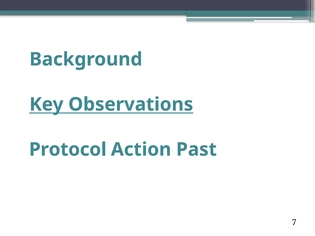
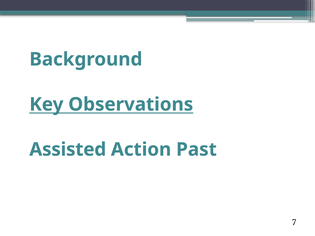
Protocol: Protocol -> Assisted
